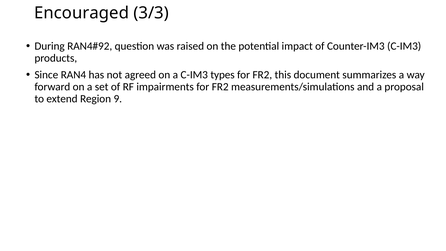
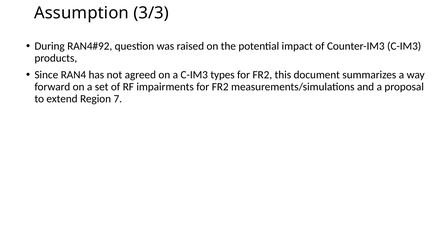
Encouraged: Encouraged -> Assumption
9: 9 -> 7
